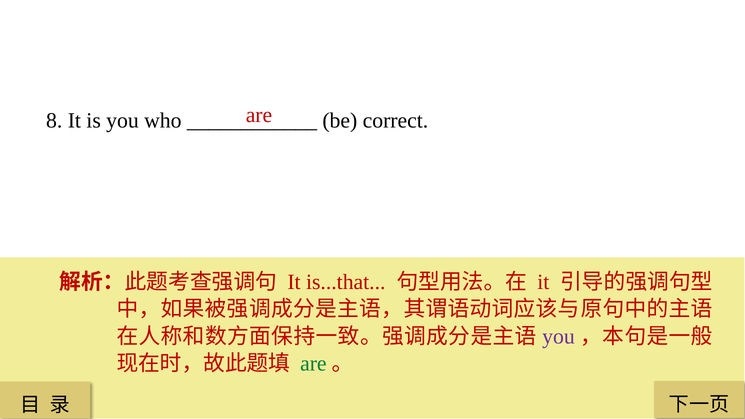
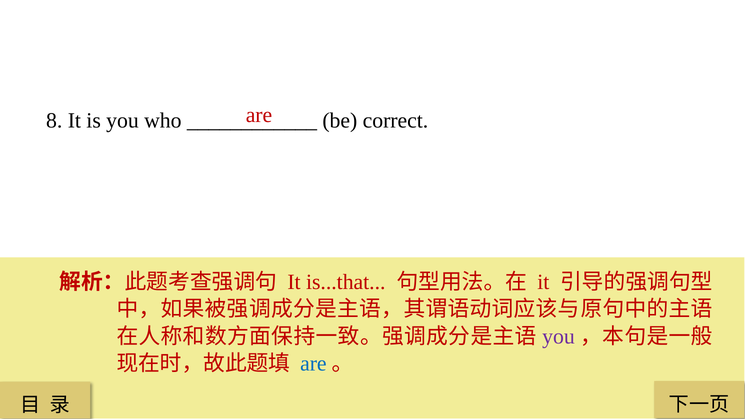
are at (313, 364) colour: green -> blue
